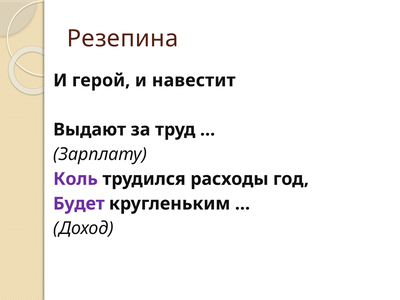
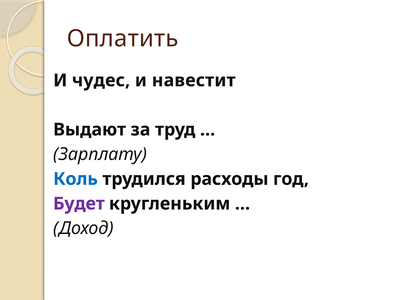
Резепина: Резепина -> Оплатить
герой: герой -> чудес
Коль colour: purple -> blue
